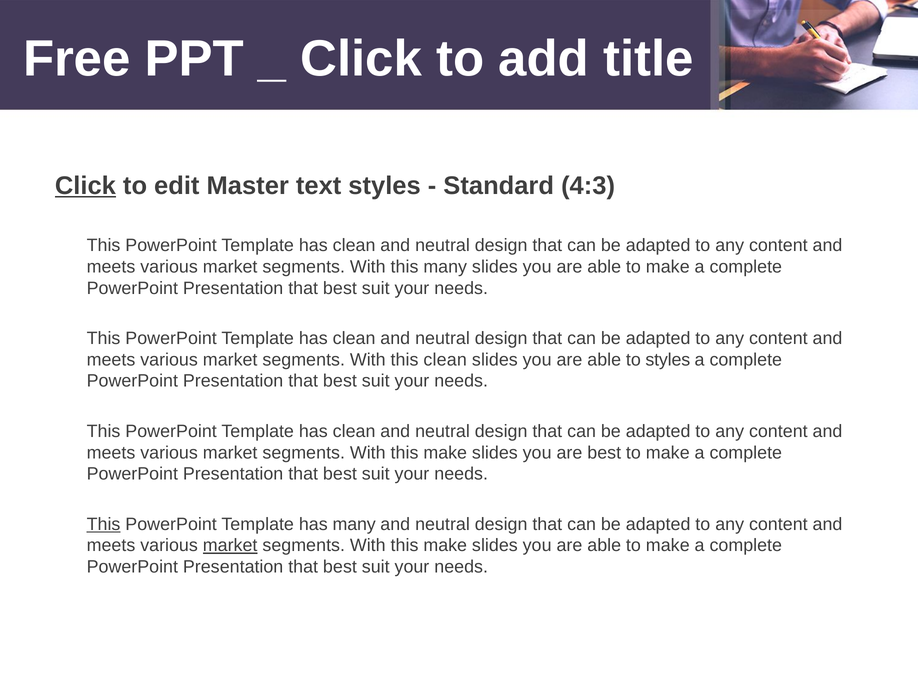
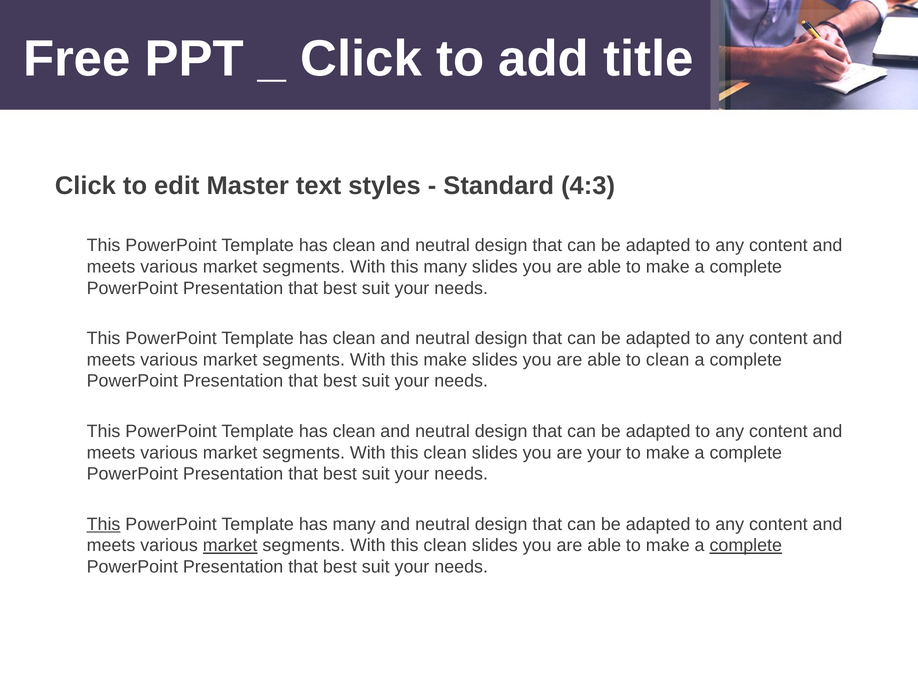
Click at (85, 186) underline: present -> none
this clean: clean -> make
to styles: styles -> clean
make at (445, 452): make -> clean
are best: best -> your
make at (445, 545): make -> clean
complete at (746, 545) underline: none -> present
